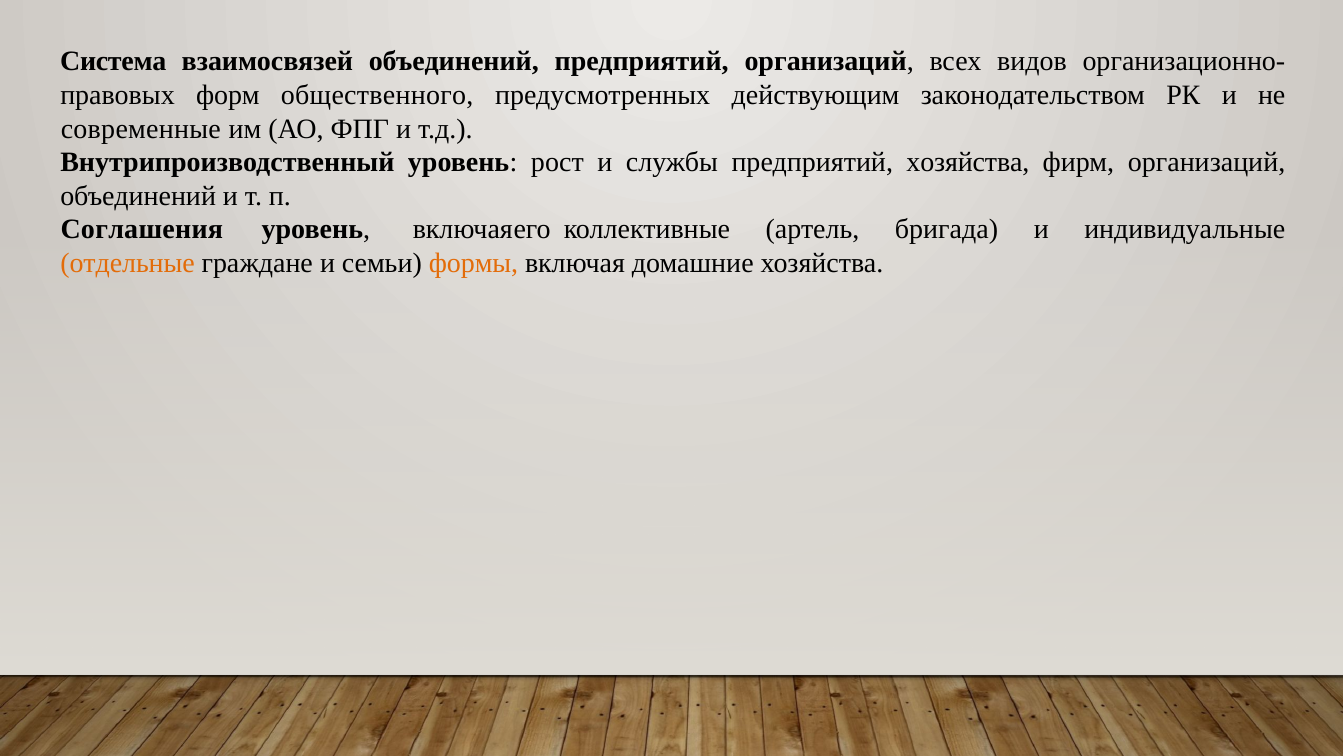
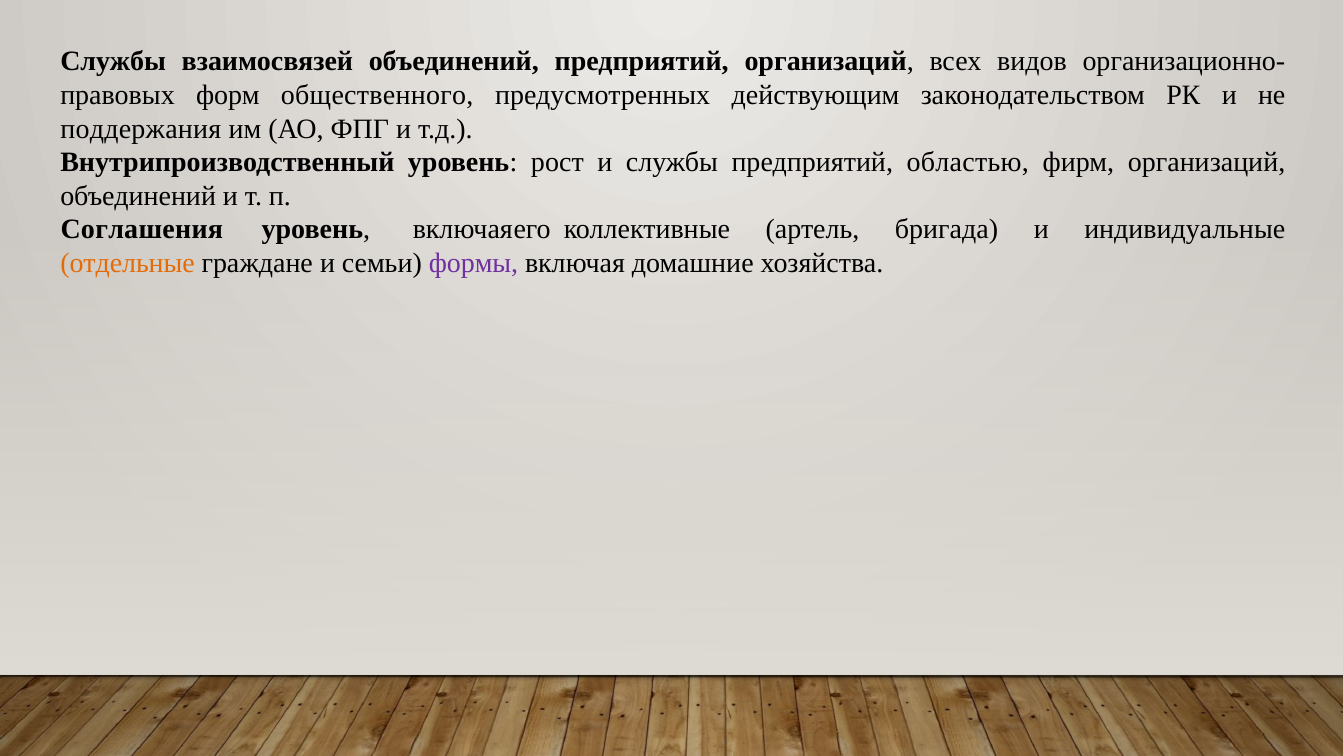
Система at (113, 62): Система -> Службы
современные: современные -> поддержания
предприятий хозяйства: хозяйства -> областью
формы colour: orange -> purple
